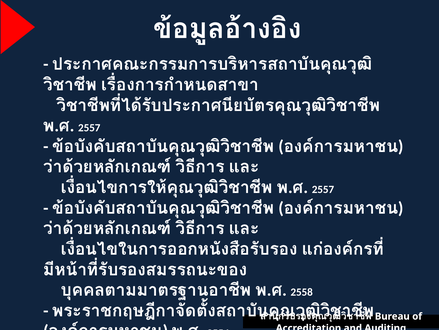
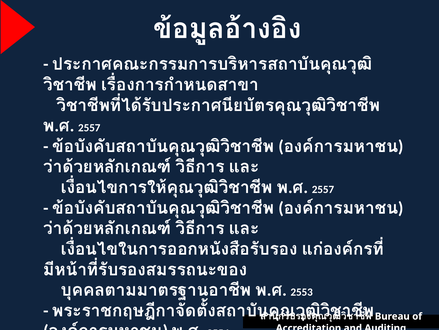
2558: 2558 -> 2553
